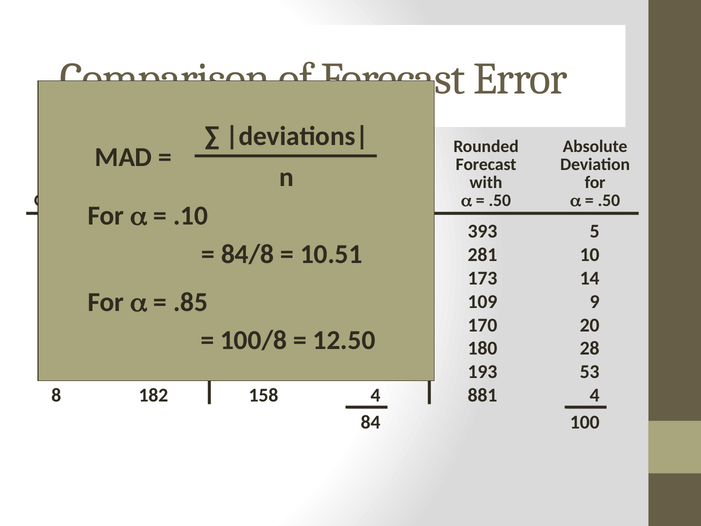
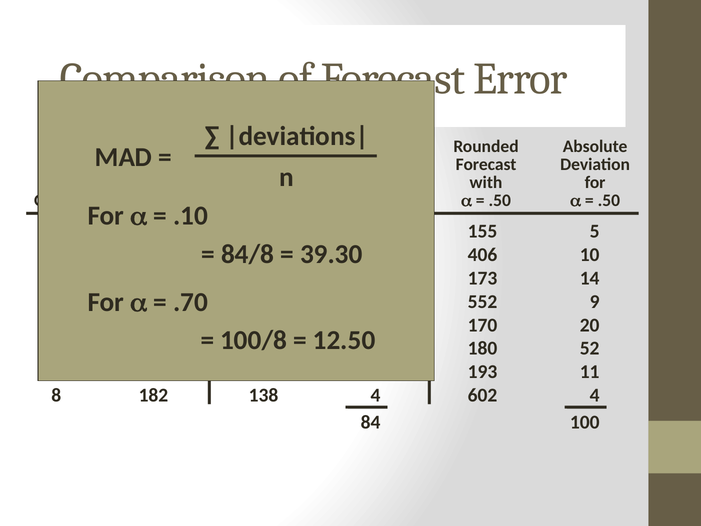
393: 393 -> 155
10.51: 10.51 -> 39.30
281: 281 -> 406
.85: .85 -> .70
109: 109 -> 552
28: 28 -> 52
53: 53 -> 11
158: 158 -> 138
881: 881 -> 602
